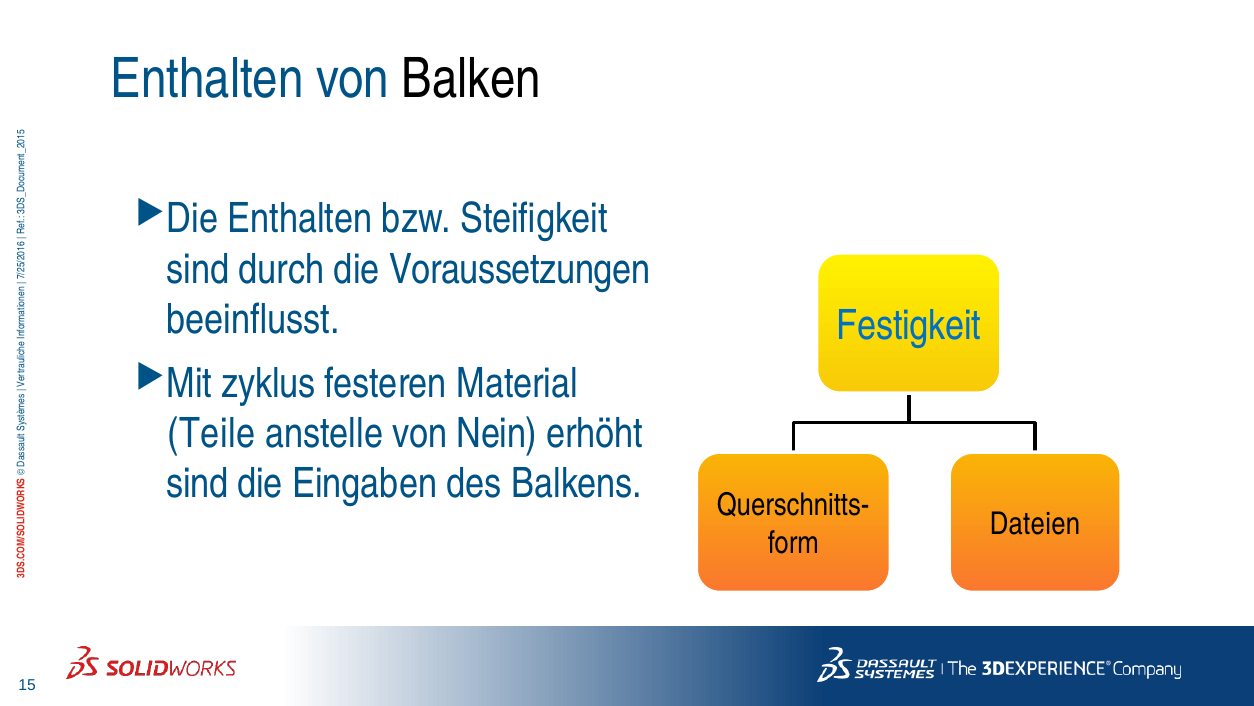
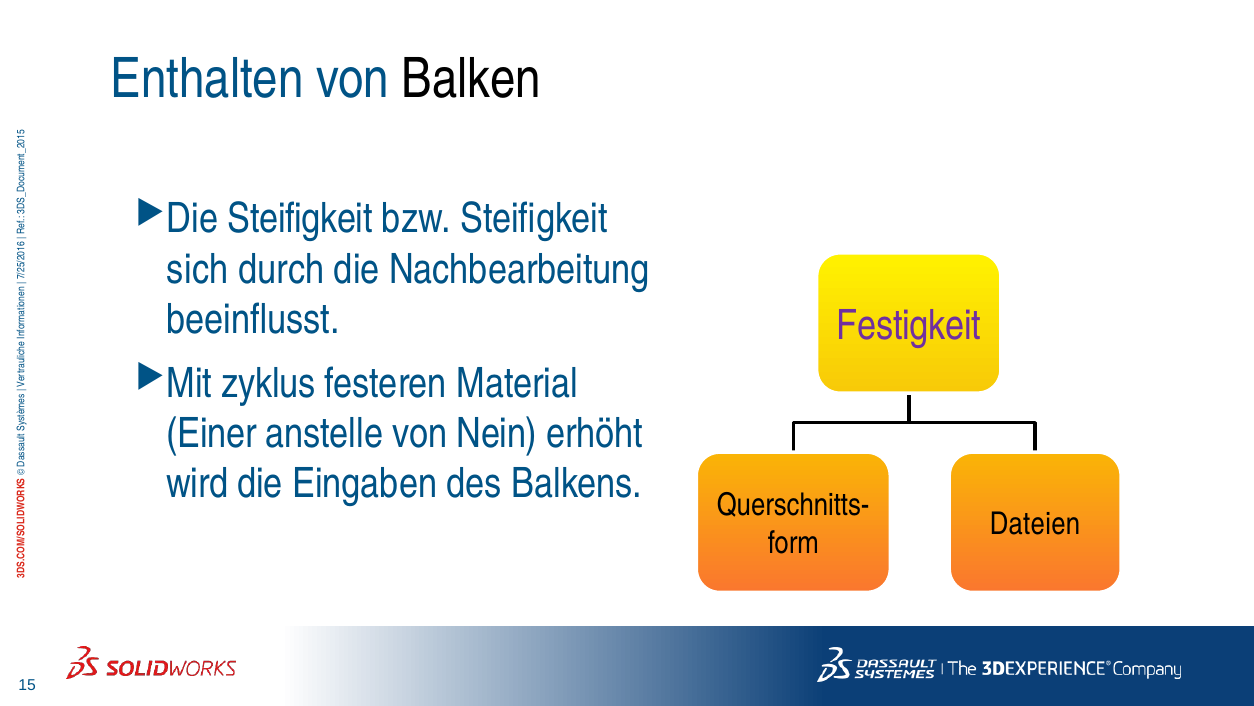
Enthalten at (300, 219): Enthalten -> Steifigkeit
sind at (198, 269): sind -> sich
Voraussetzungen: Voraussetzungen -> Nachbearbeitung
Festigkeit colour: blue -> purple
Teile: Teile -> Einer
sind at (197, 484): sind -> wird
